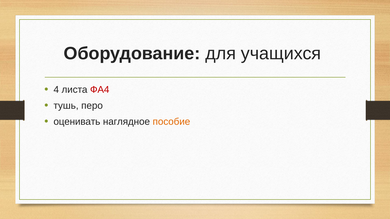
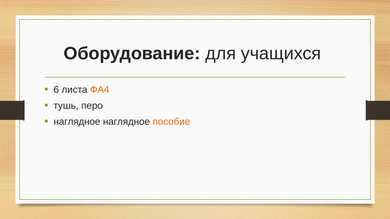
4: 4 -> 6
ФА4 colour: red -> orange
оценивать at (77, 122): оценивать -> наглядное
